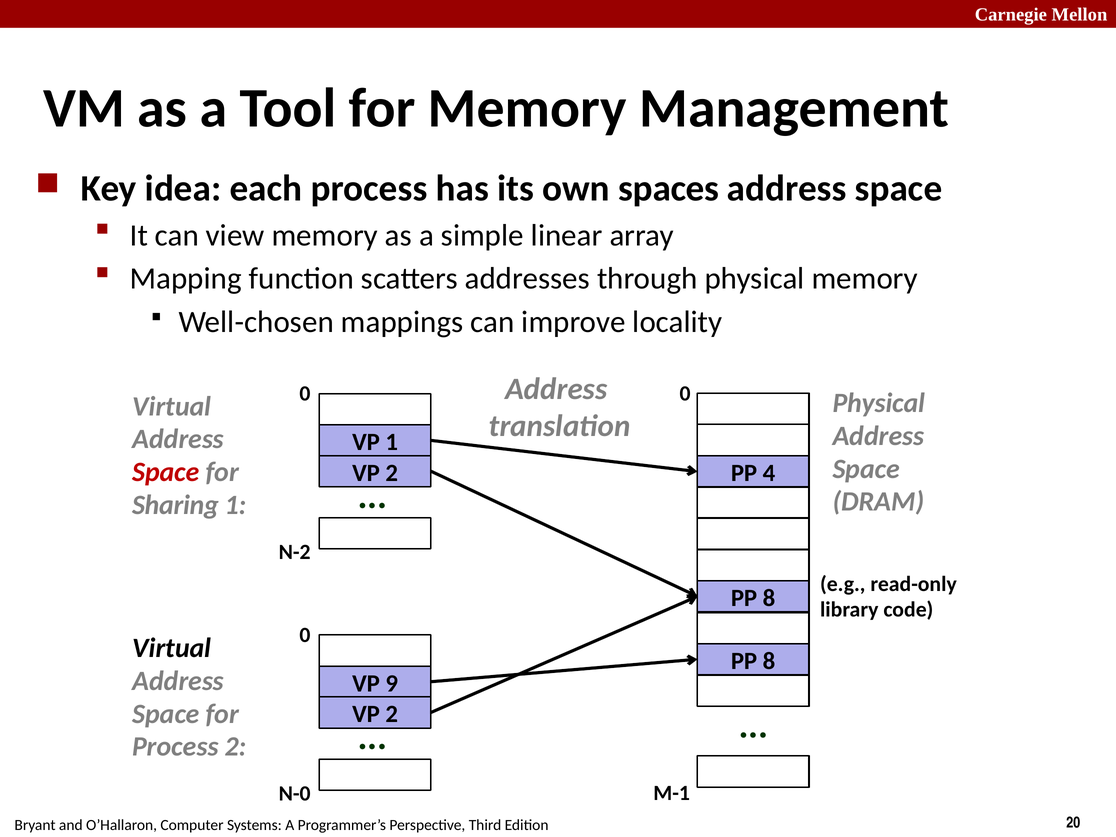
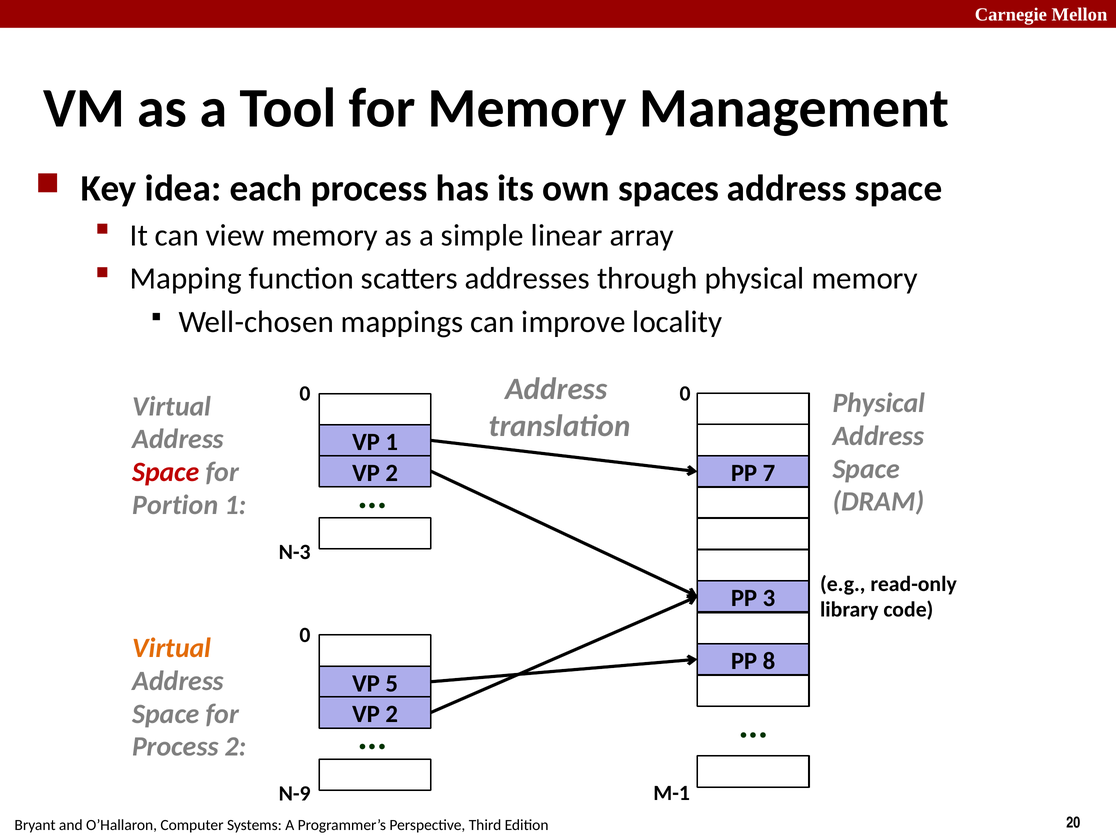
4: 4 -> 7
Sharing: Sharing -> Portion
N-2: N-2 -> N-3
8 at (769, 598): 8 -> 3
Virtual at (172, 648) colour: black -> orange
9: 9 -> 5
N-0: N-0 -> N-9
